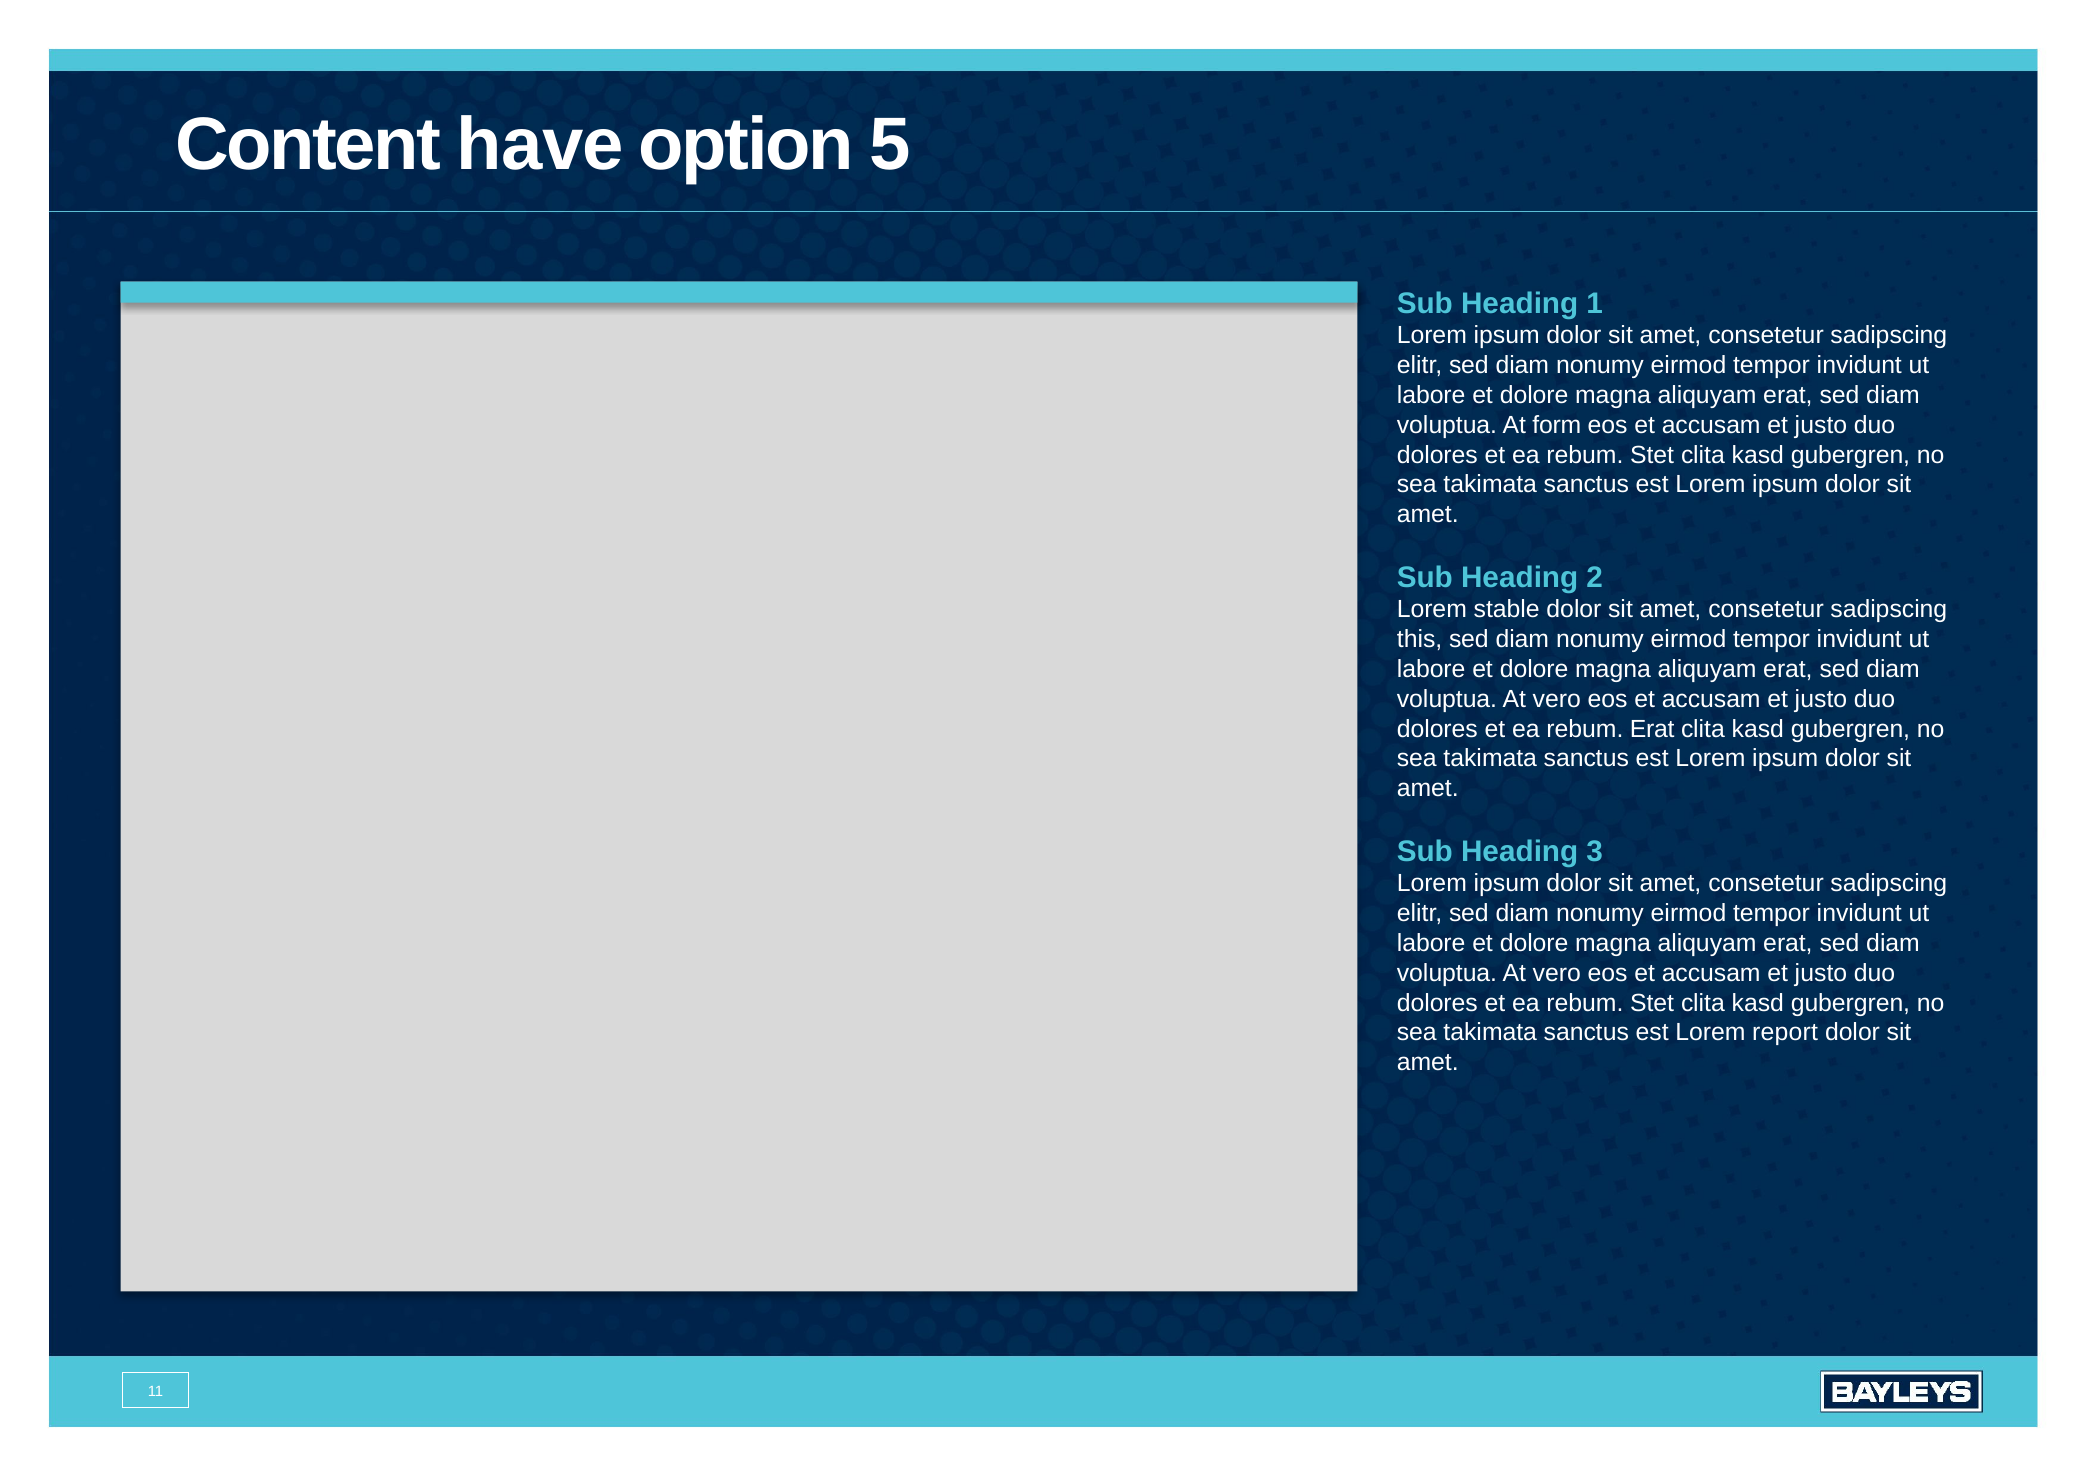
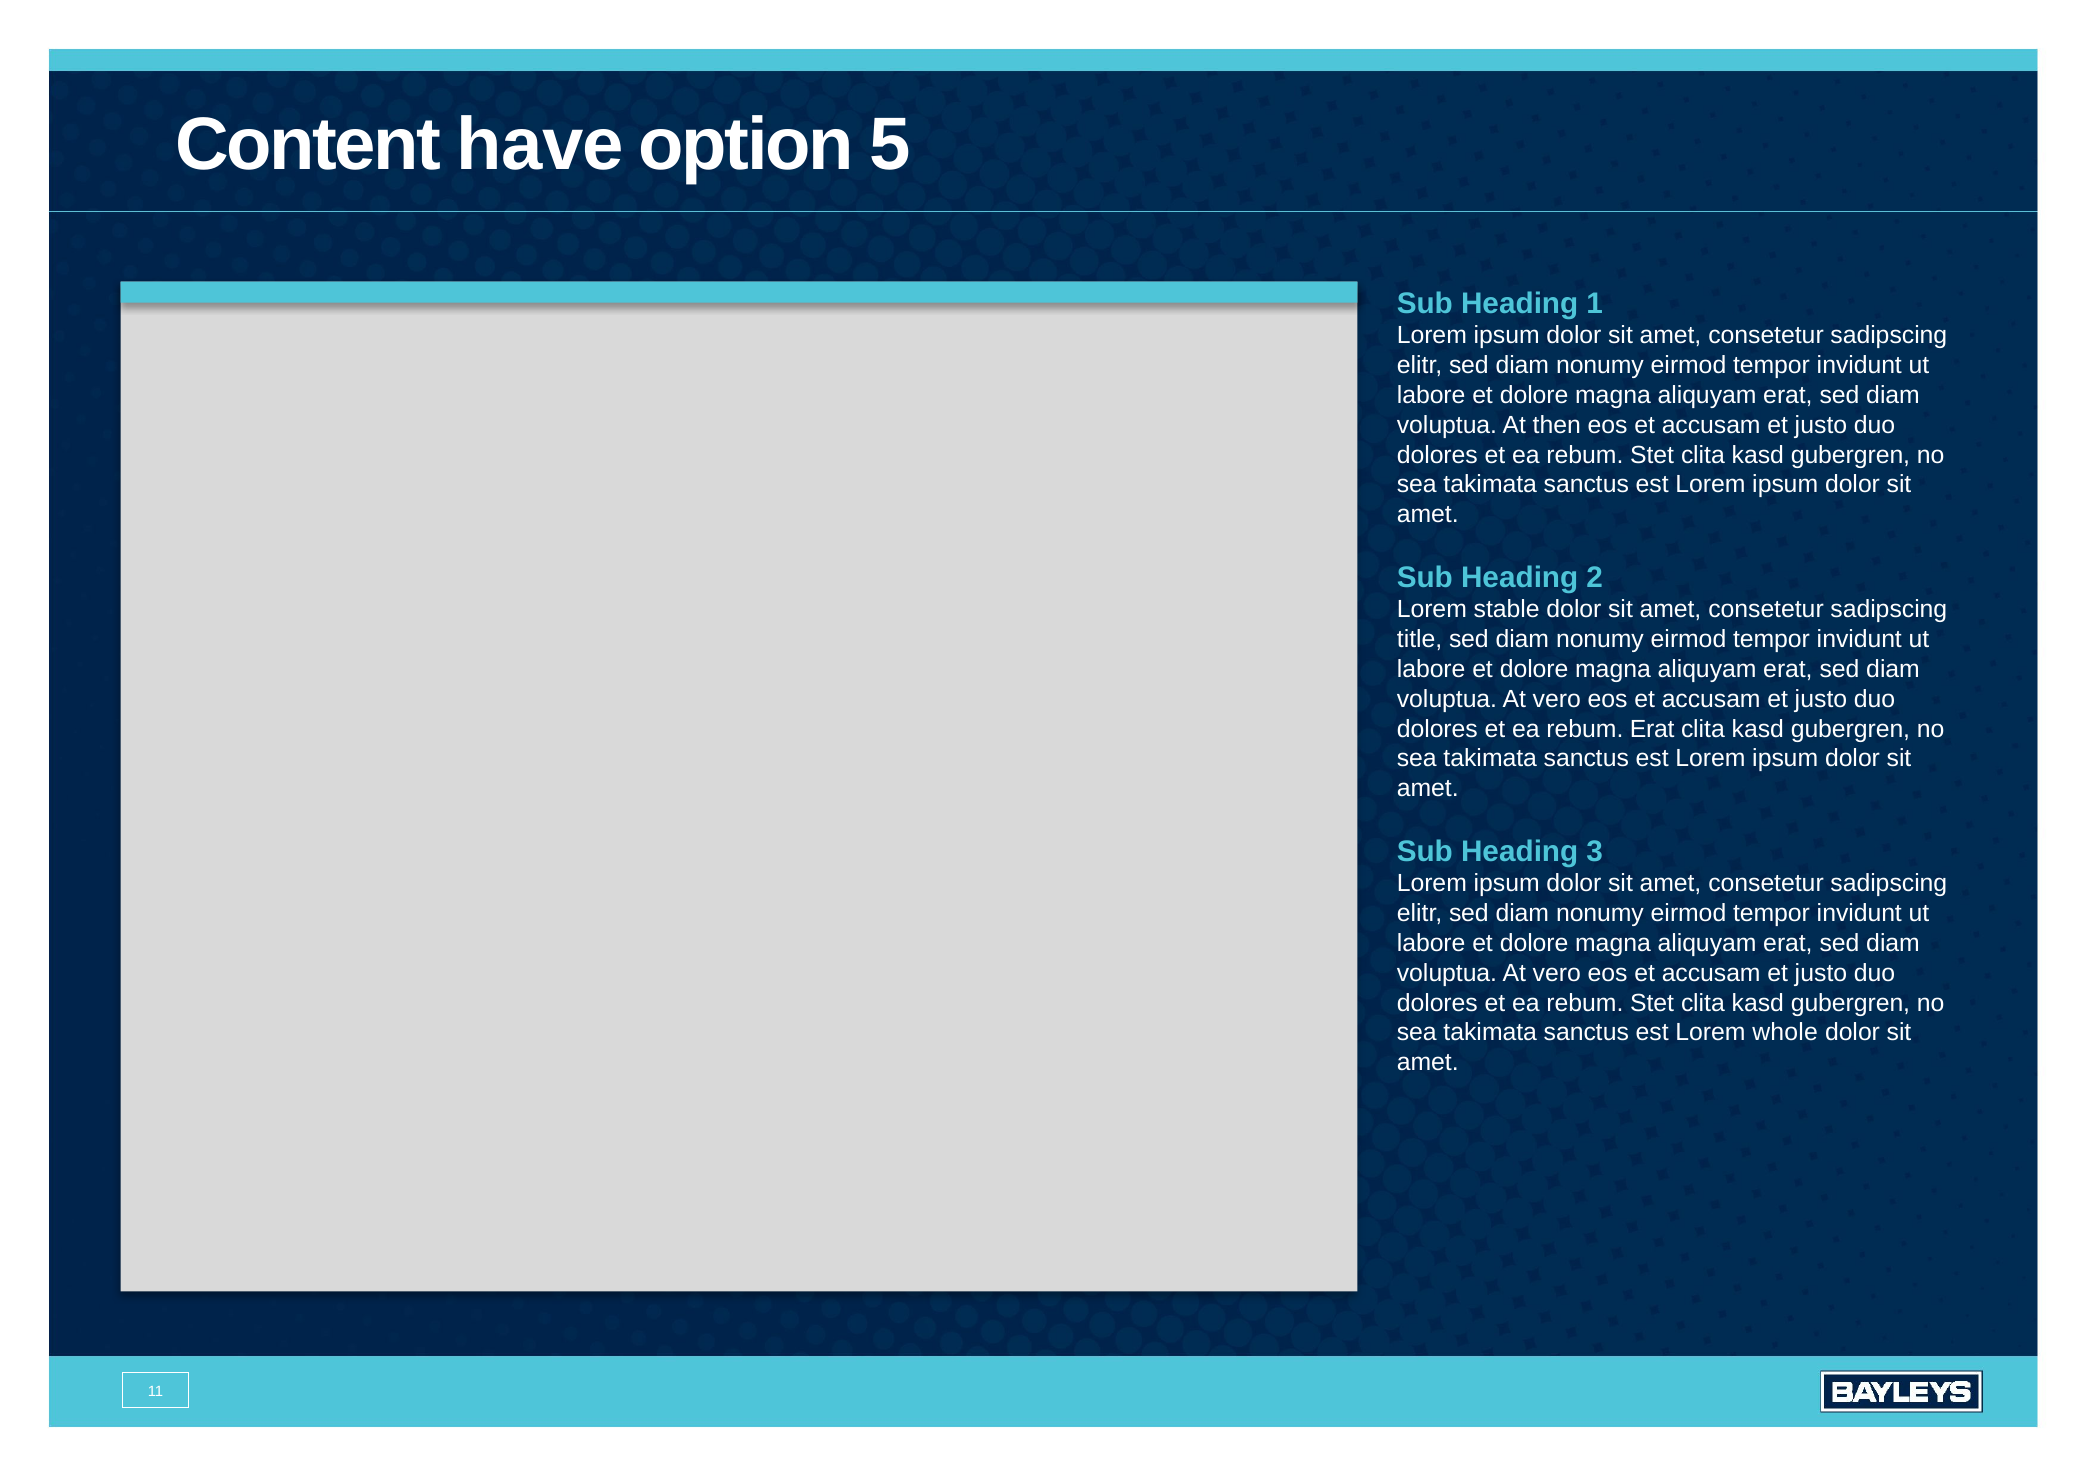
form: form -> then
this: this -> title
report: report -> whole
